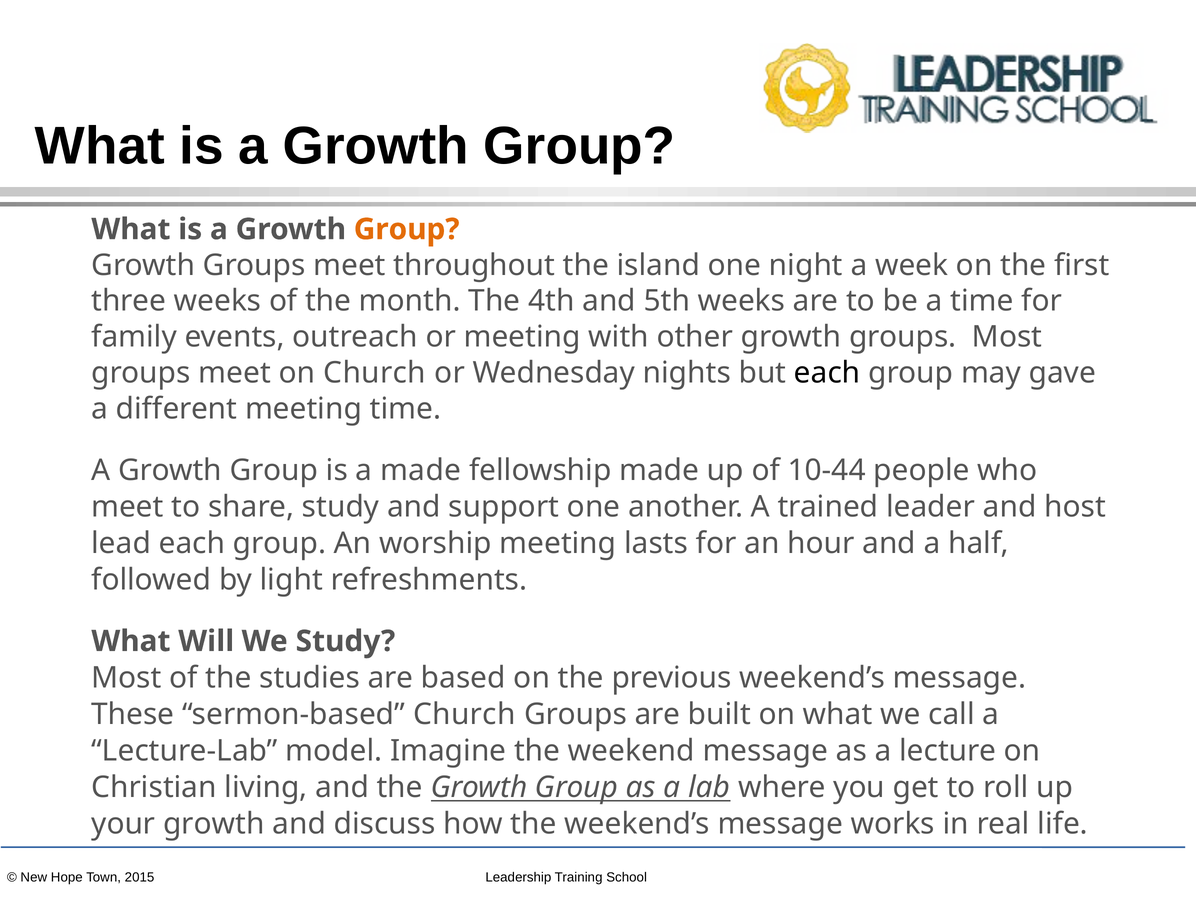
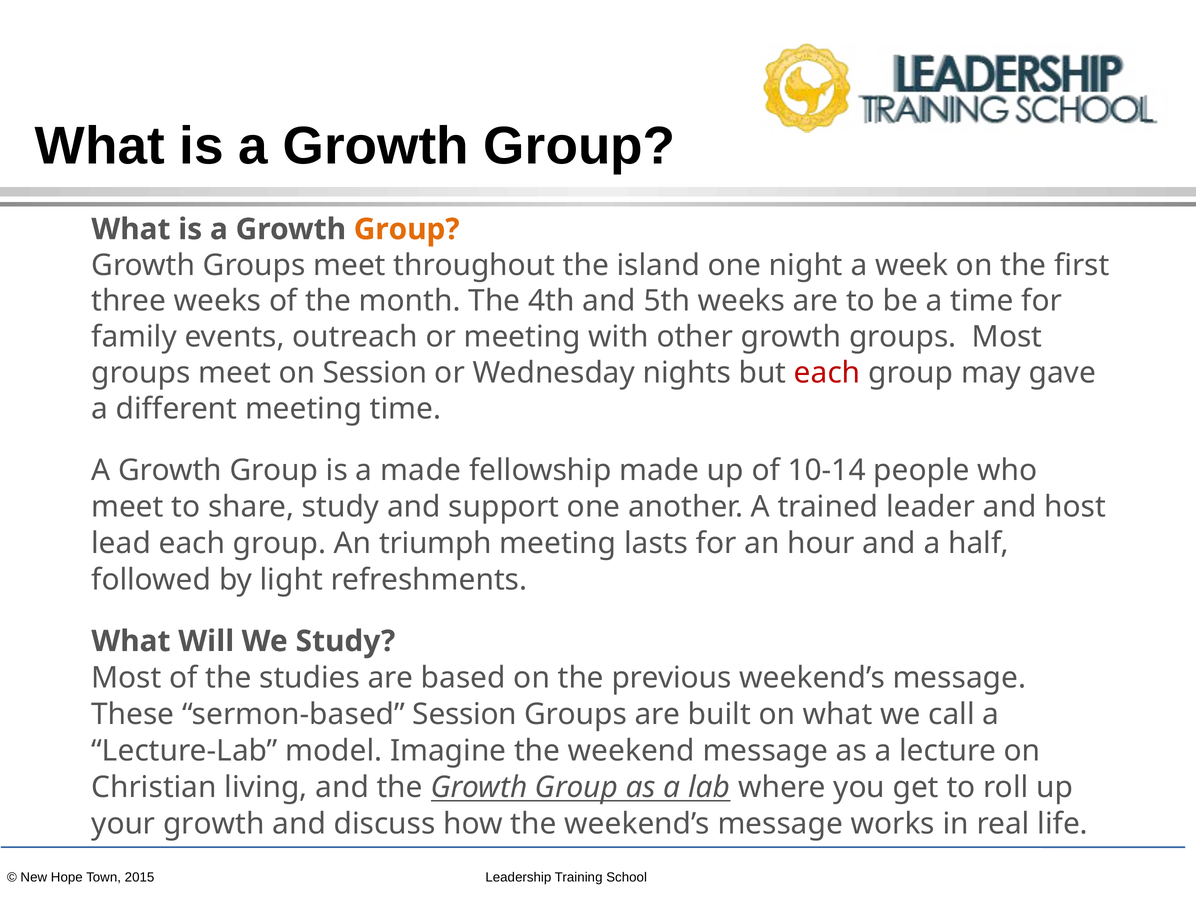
on Church: Church -> Session
each at (827, 373) colour: black -> red
10-44: 10-44 -> 10-14
worship: worship -> triumph
sermon-based Church: Church -> Session
